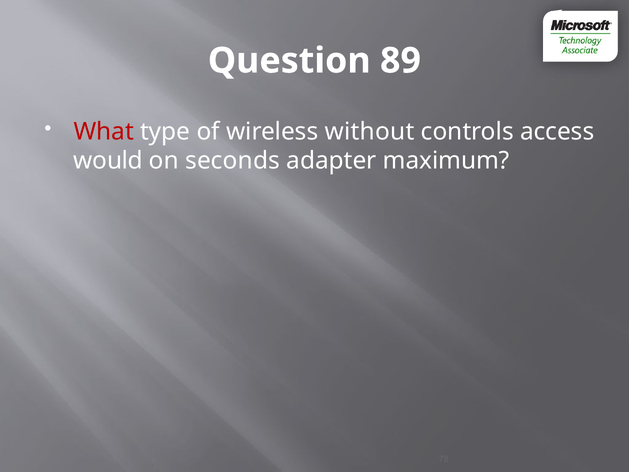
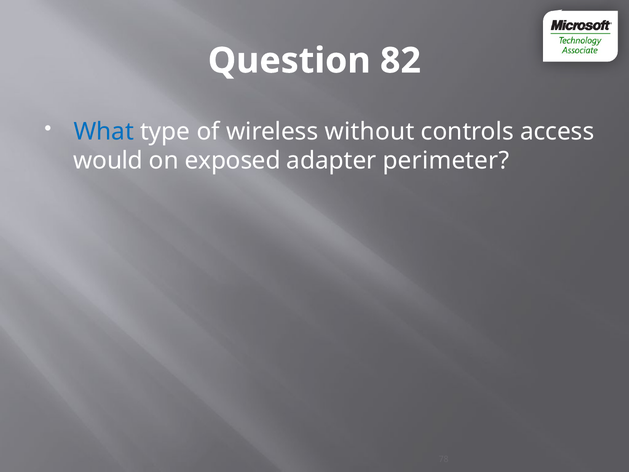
89: 89 -> 82
What colour: red -> blue
seconds: seconds -> exposed
maximum: maximum -> perimeter
